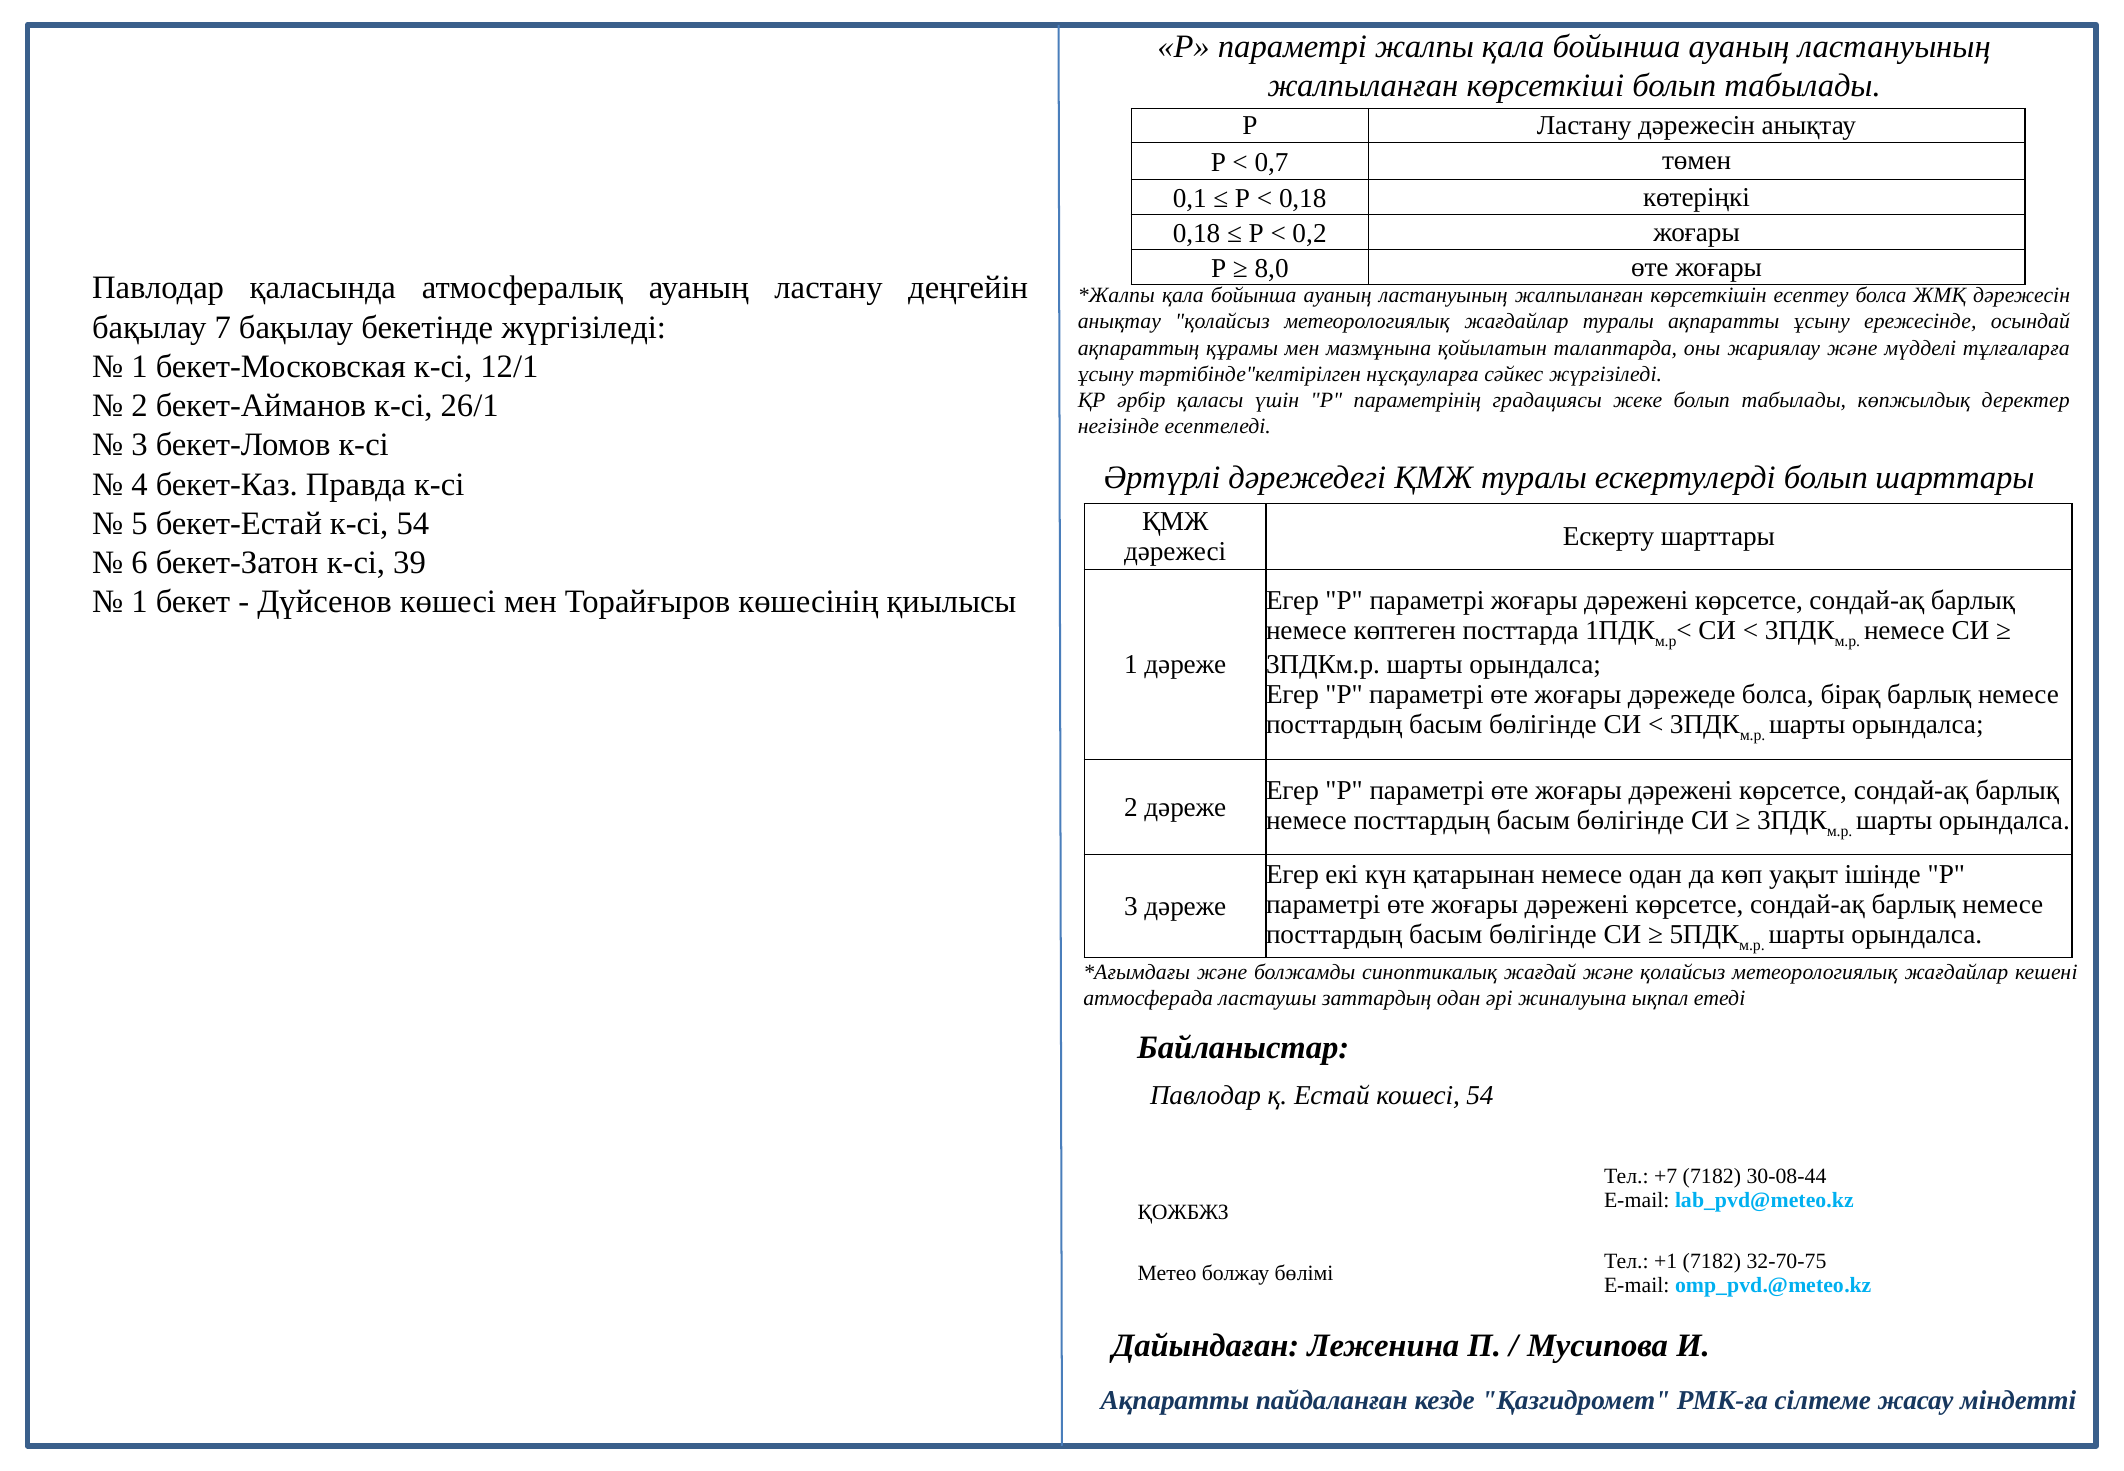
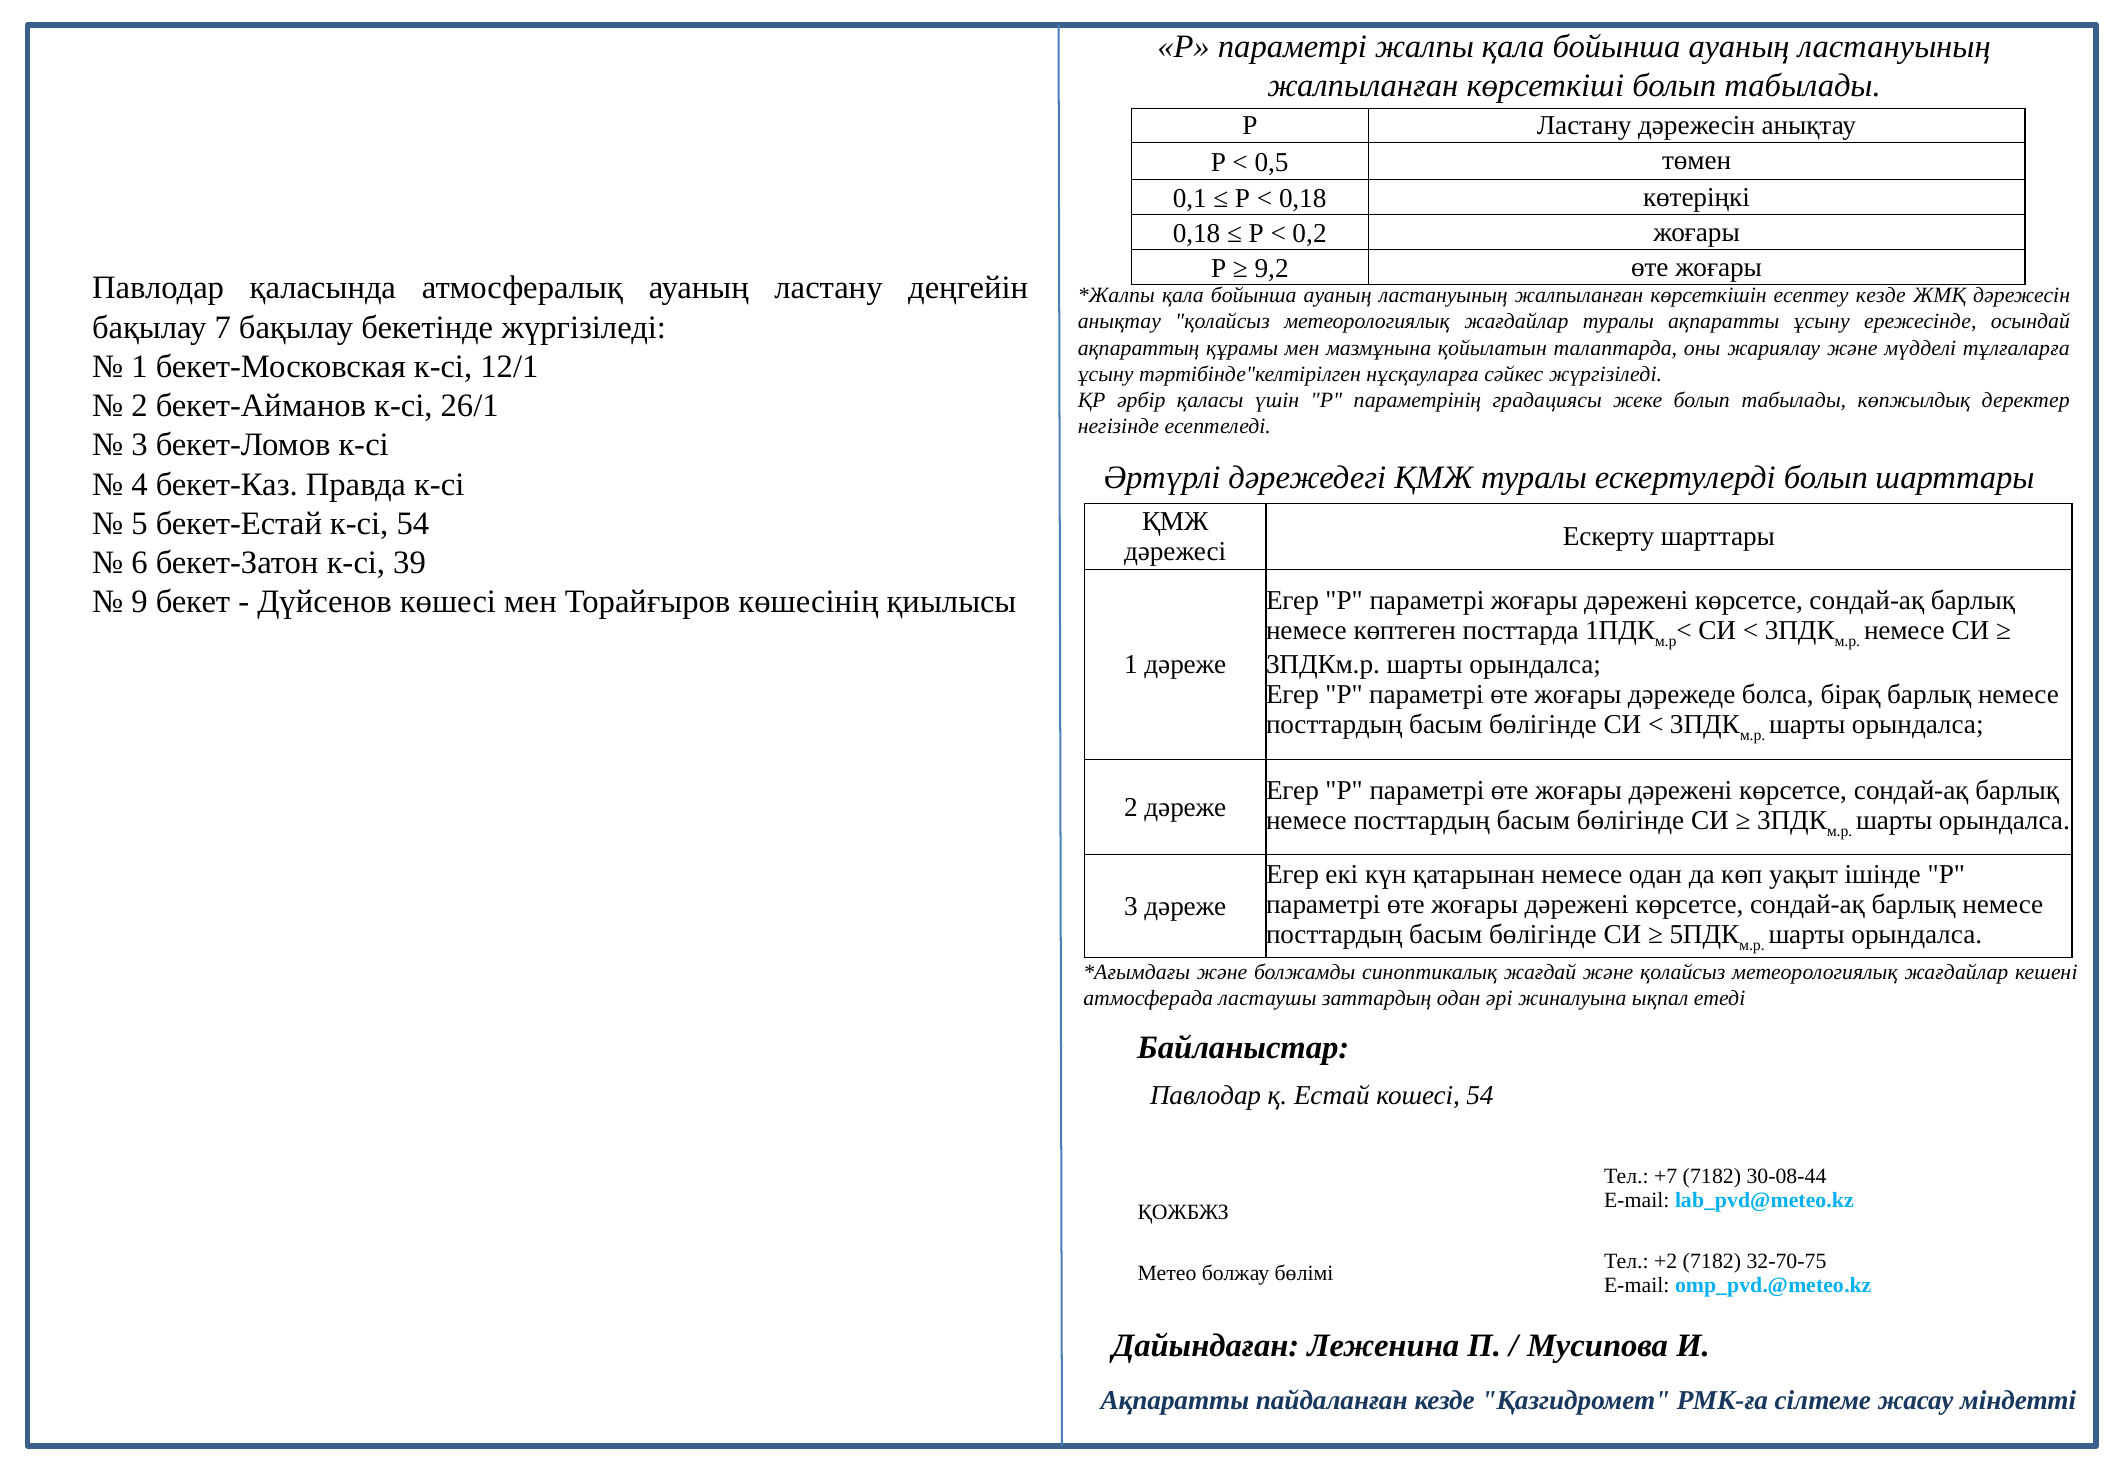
0,7: 0,7 -> 0,5
8,0: 8,0 -> 9,2
есептеу болса: болса -> кезде
1 at (140, 602): 1 -> 9
+1: +1 -> +2
